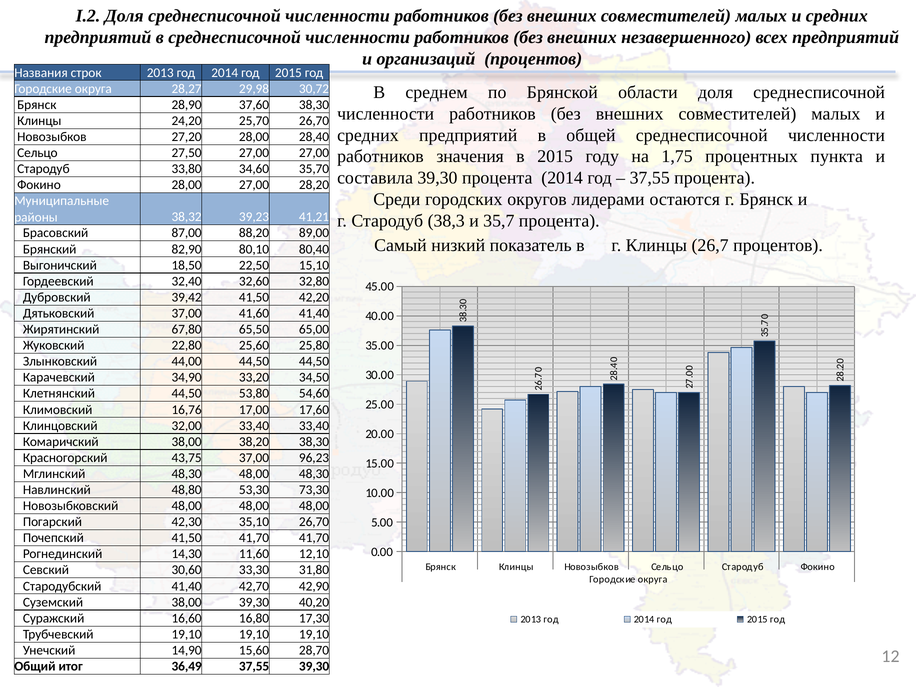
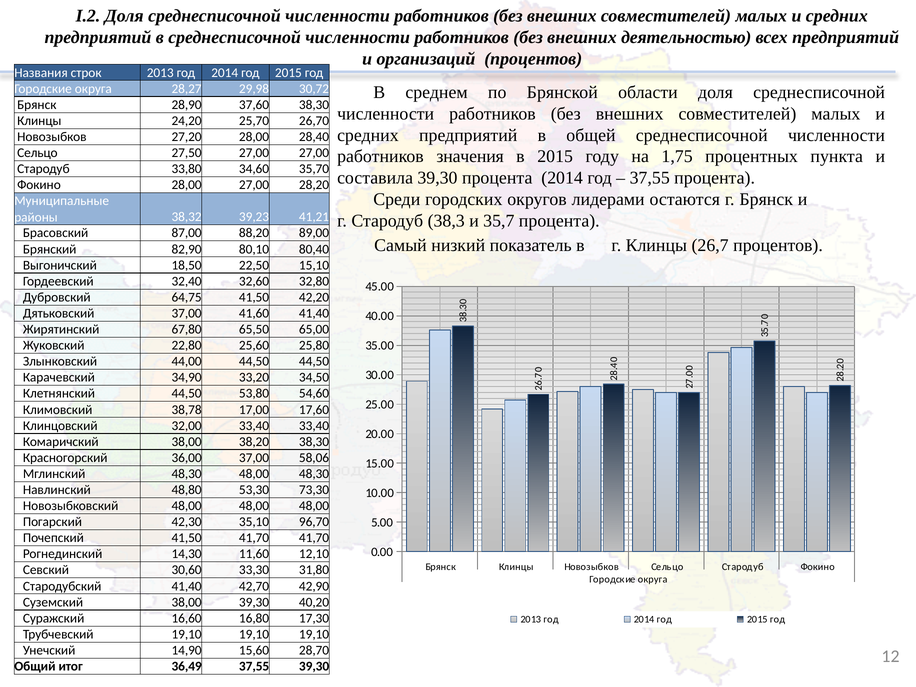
незавершенного: незавершенного -> деятельностью
39,42: 39,42 -> 64,75
16,76: 16,76 -> 38,78
43,75: 43,75 -> 36,00
96,23: 96,23 -> 58,06
35,10 26,70: 26,70 -> 96,70
